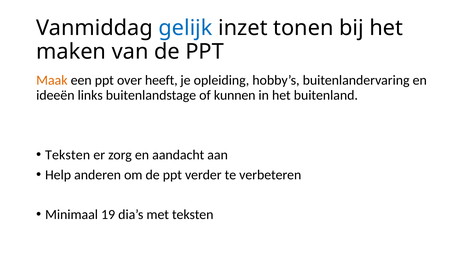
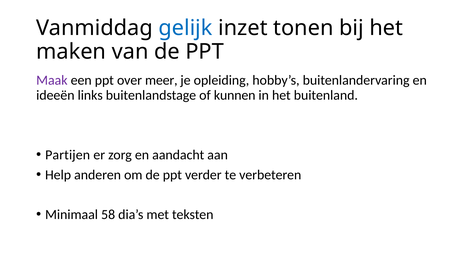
Maak colour: orange -> purple
heeft: heeft -> meer
Teksten at (68, 155): Teksten -> Partijen
19: 19 -> 58
